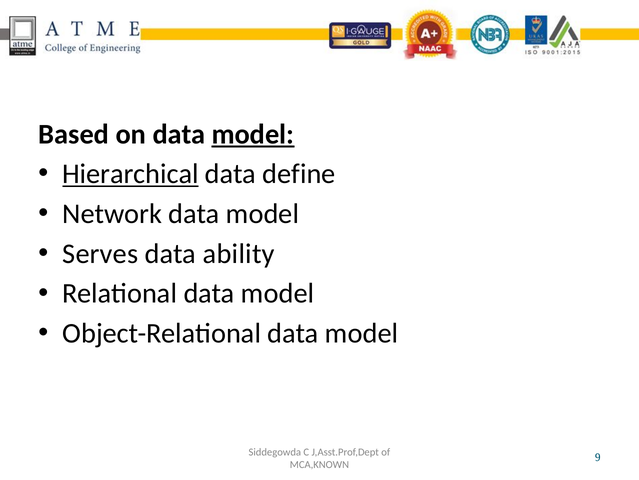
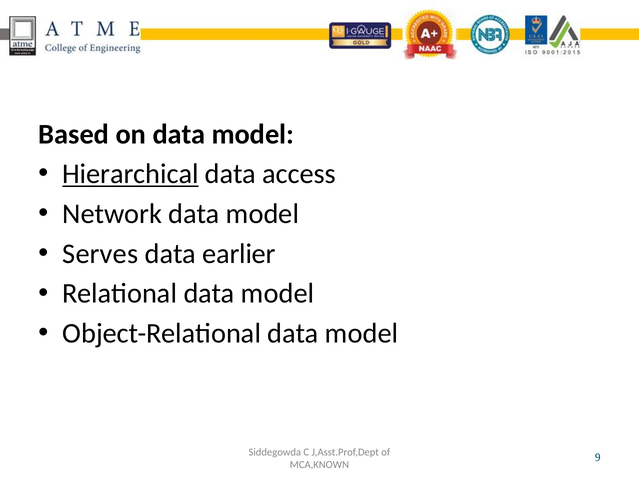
model at (253, 134) underline: present -> none
define: define -> access
ability: ability -> earlier
